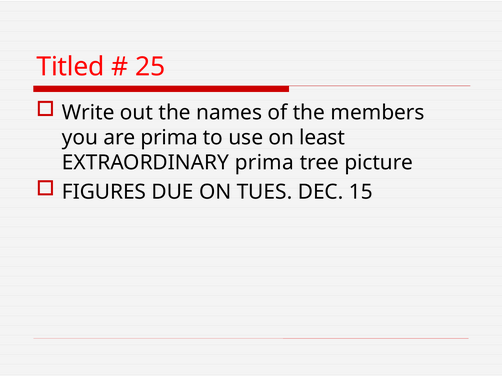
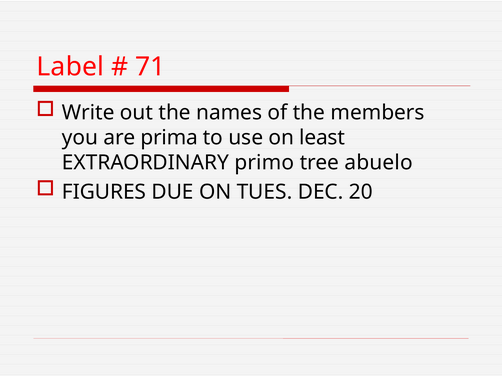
Titled: Titled -> Label
25: 25 -> 71
EXTRAORDINARY prima: prima -> primo
picture: picture -> abuelo
15: 15 -> 20
